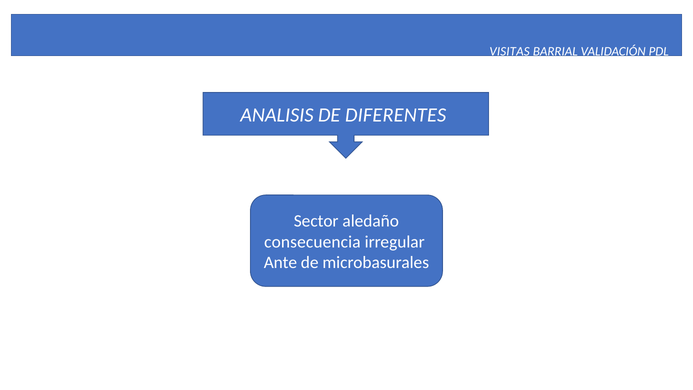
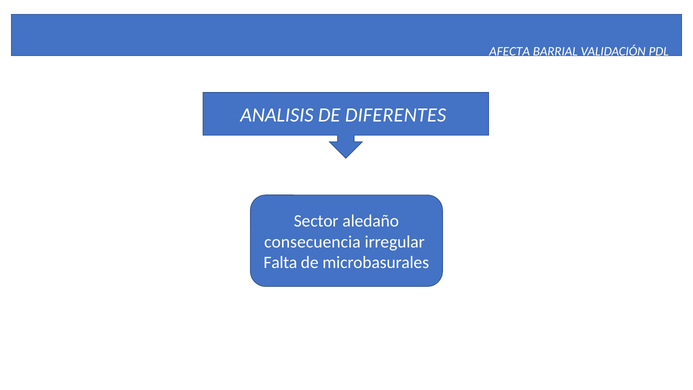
VISITAS: VISITAS -> AFECTA
Ante: Ante -> Falta
